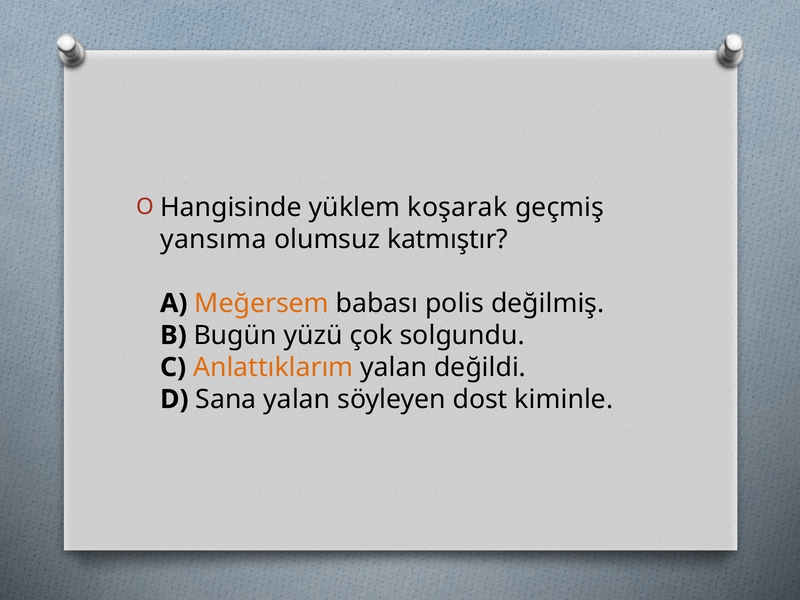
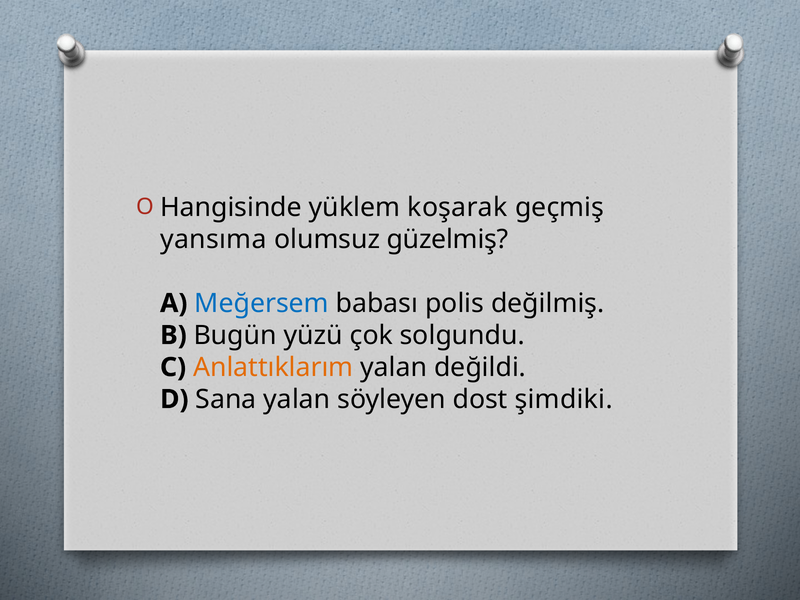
katmıştır: katmıştır -> güzelmiş
Meğersem colour: orange -> blue
kiminle: kiminle -> şimdiki
